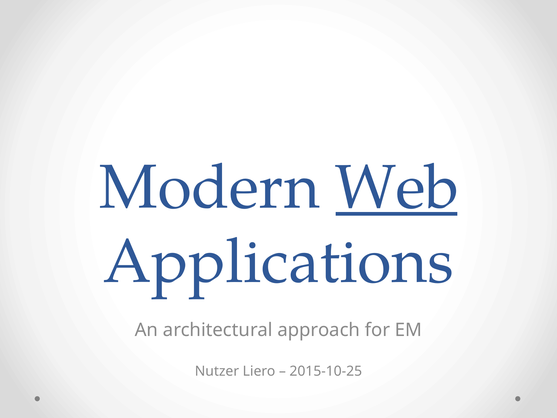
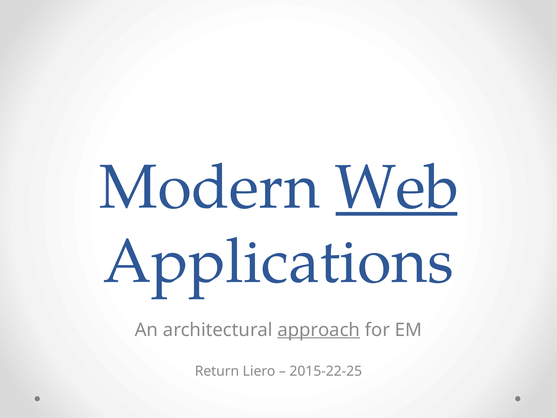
approach underline: none -> present
Nutzer: Nutzer -> Return
2015-10-25: 2015-10-25 -> 2015-22-25
